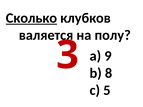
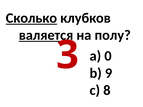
валяется underline: none -> present
9: 9 -> 0
8: 8 -> 9
5: 5 -> 8
